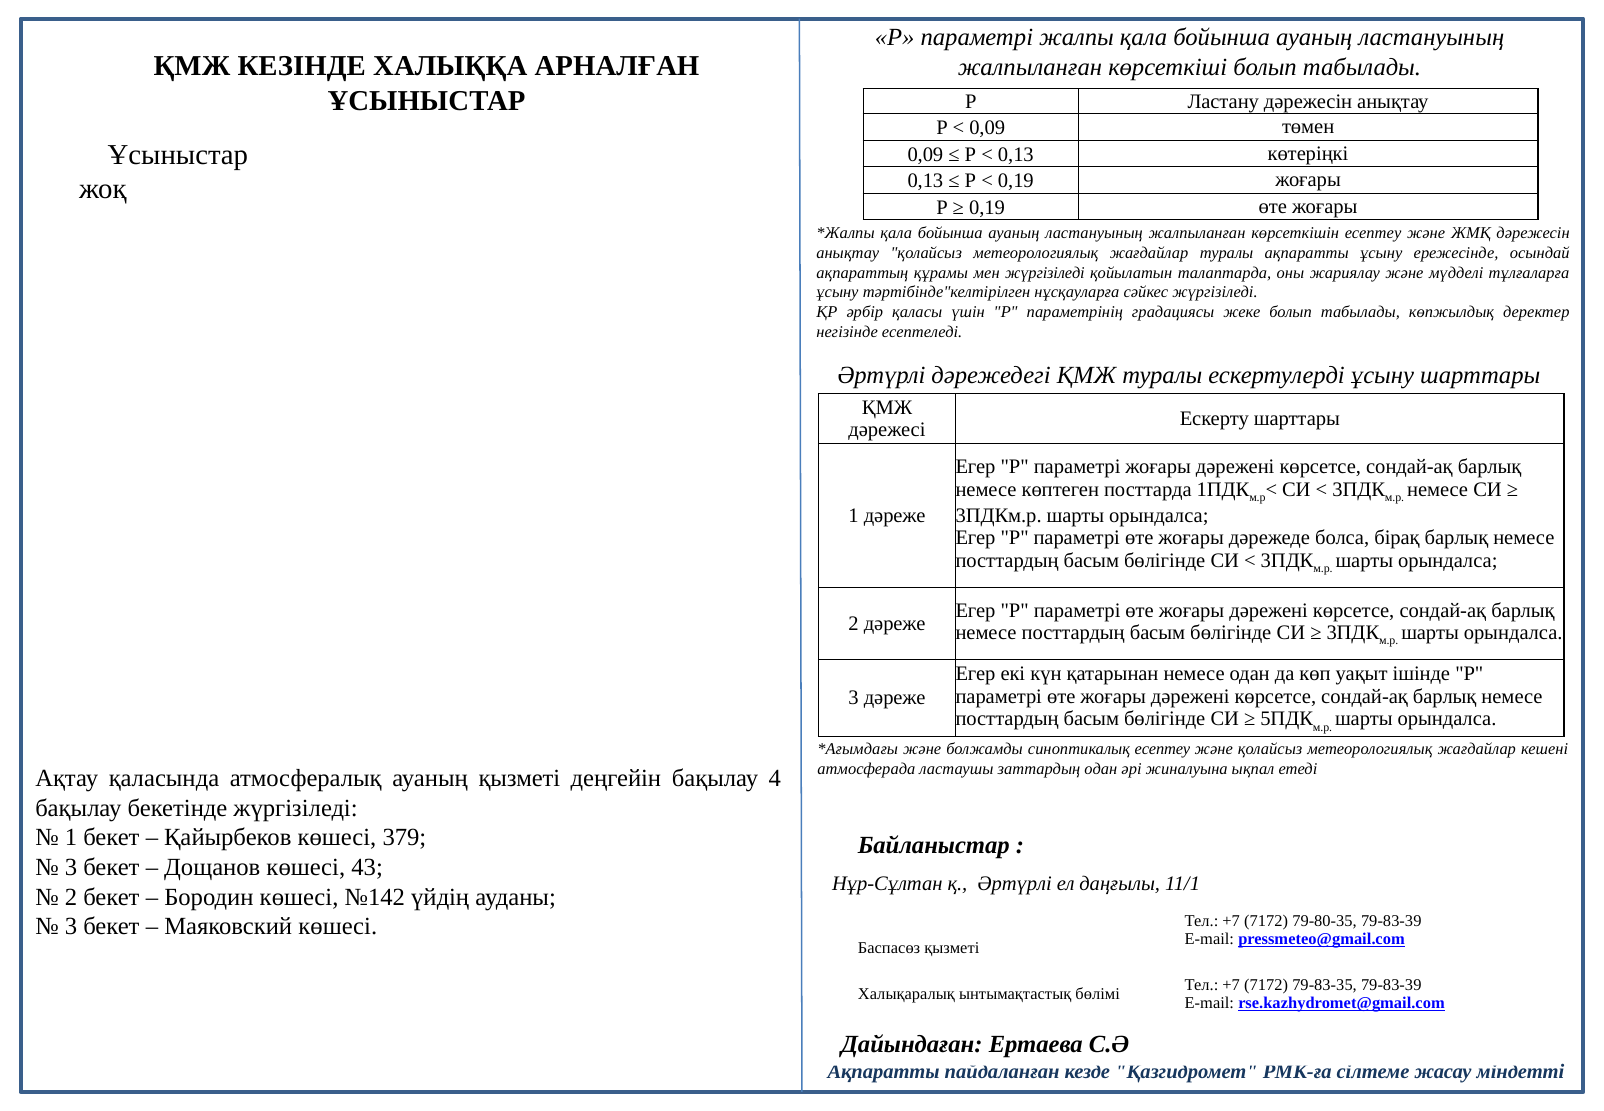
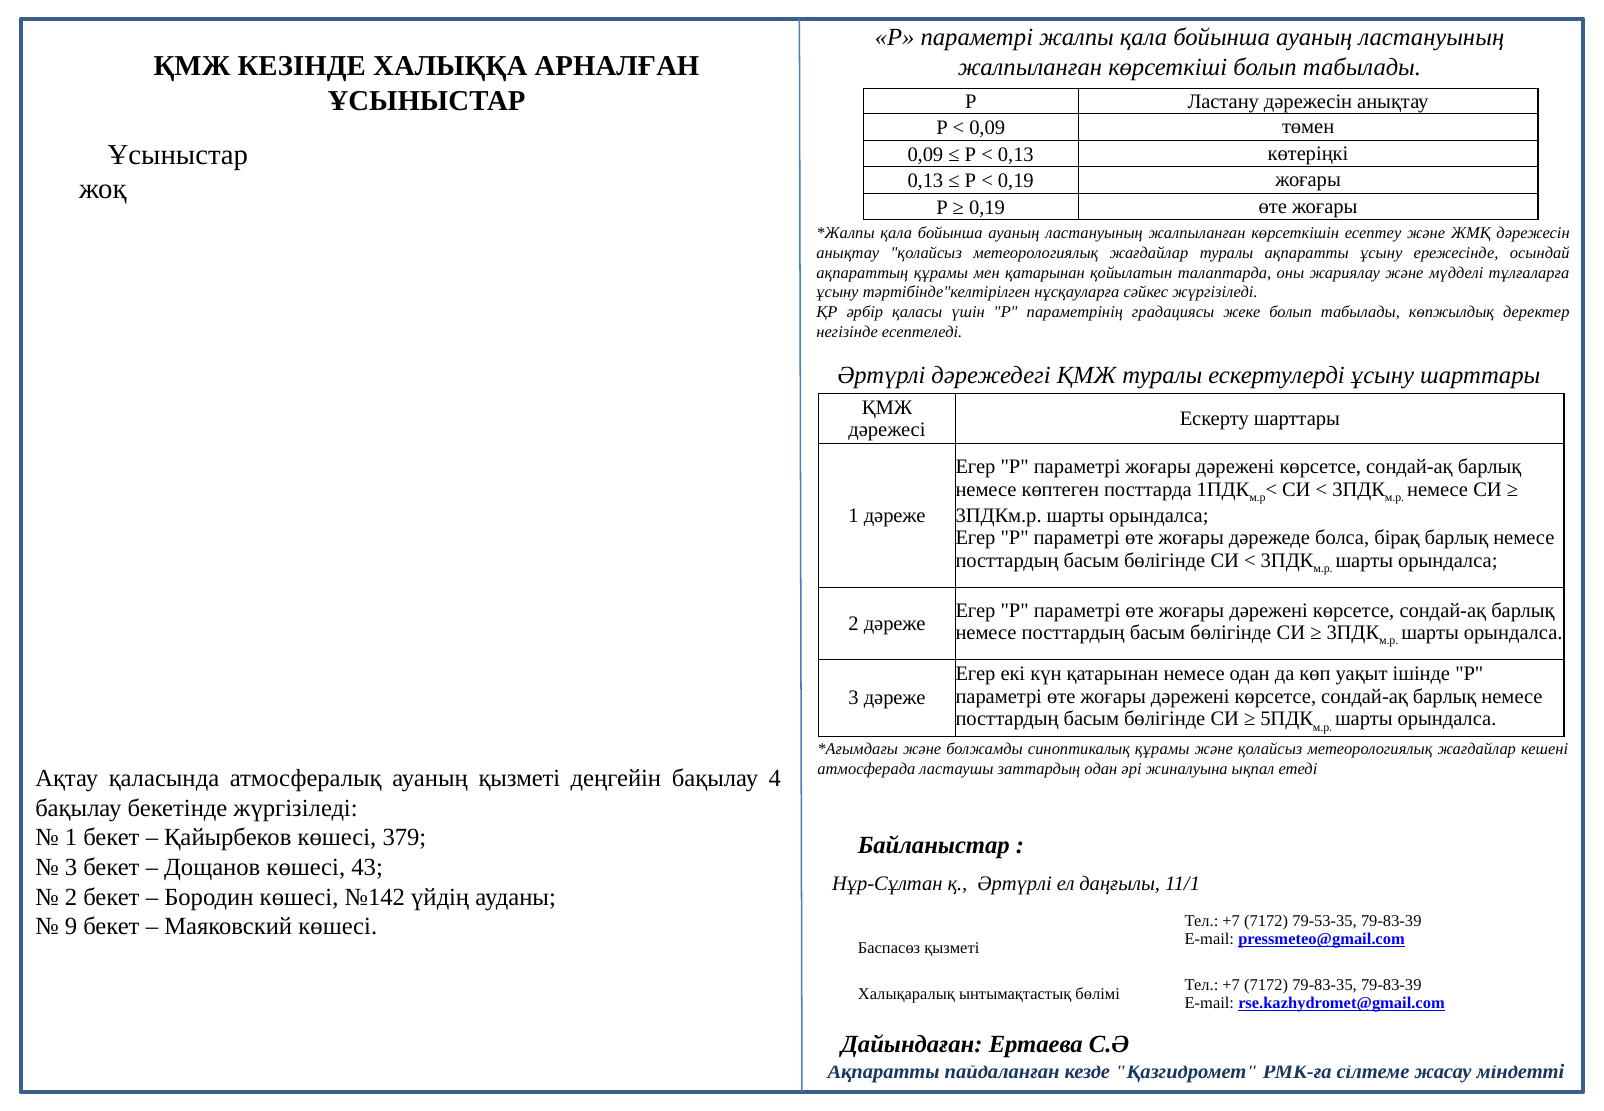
мен жүргізіледі: жүргізіледі -> қатарынан
синоптикалық есептеу: есептеу -> құрамы
79-80-35: 79-80-35 -> 79-53-35
3 at (71, 926): 3 -> 9
